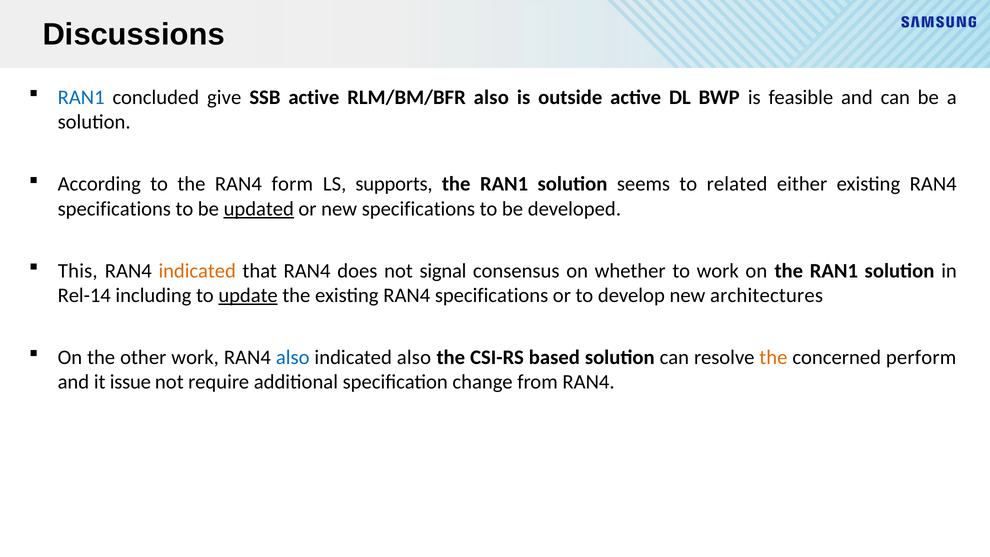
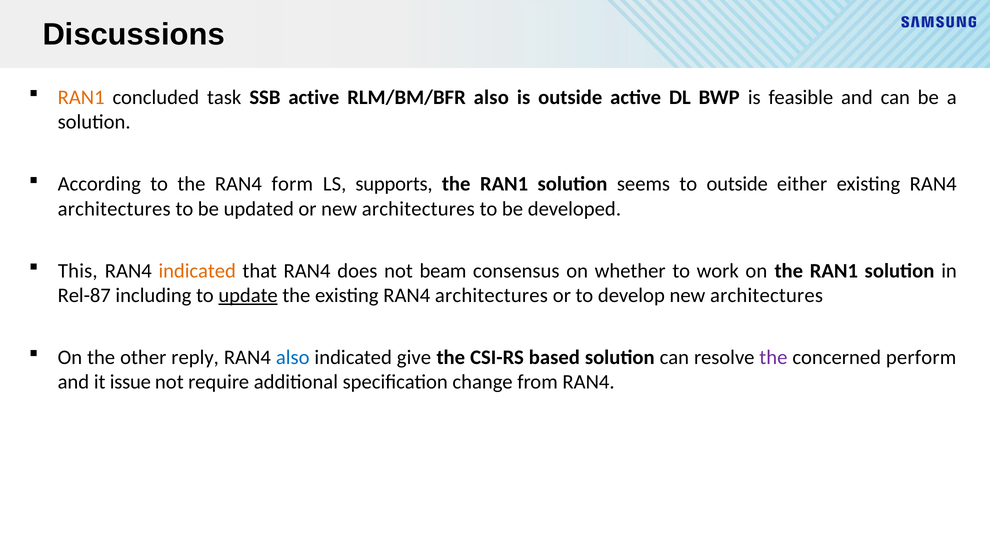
RAN1 at (81, 97) colour: blue -> orange
give: give -> task
to related: related -> outside
specifications at (114, 209): specifications -> architectures
updated underline: present -> none
or new specifications: specifications -> architectures
signal: signal -> beam
Rel-14: Rel-14 -> Rel-87
the existing RAN4 specifications: specifications -> architectures
other work: work -> reply
indicated also: also -> give
the at (773, 357) colour: orange -> purple
